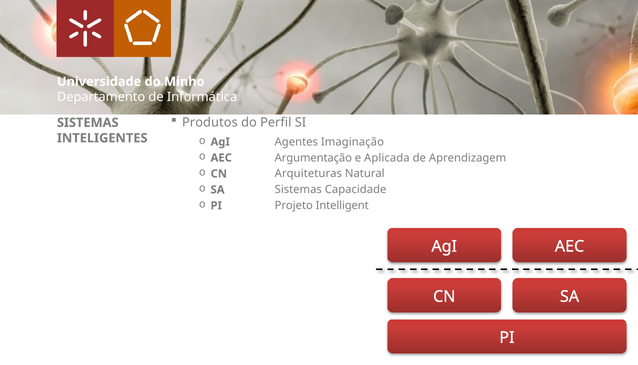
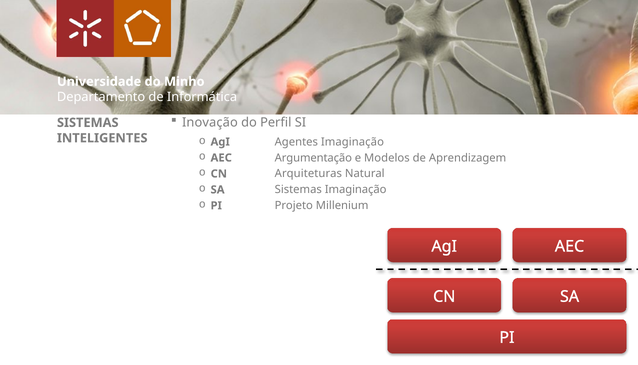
Produtos: Produtos -> Inovação
Aplicada: Aplicada -> Modelos
Sistemas Capacidade: Capacidade -> Imaginação
Intelligent: Intelligent -> Millenium
